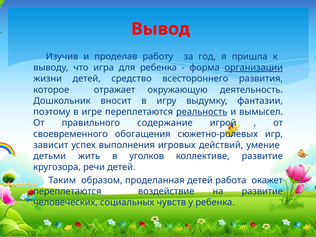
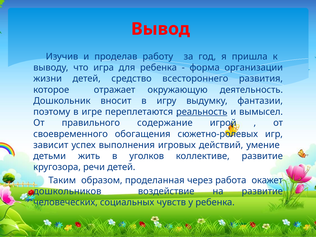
организации underline: present -> none
проделанная детей: детей -> через
переплетаются at (67, 191): переплетаются -> дошкольников
